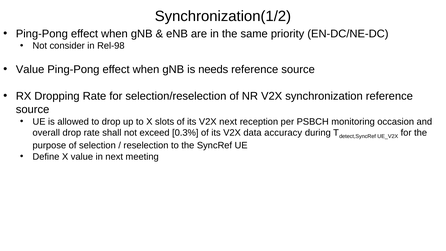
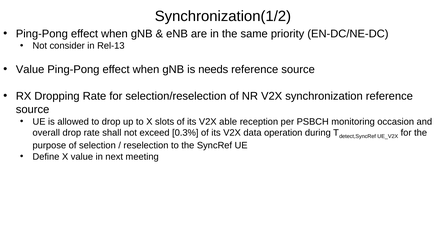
Rel-98: Rel-98 -> Rel-13
V2X next: next -> able
accuracy: accuracy -> operation
